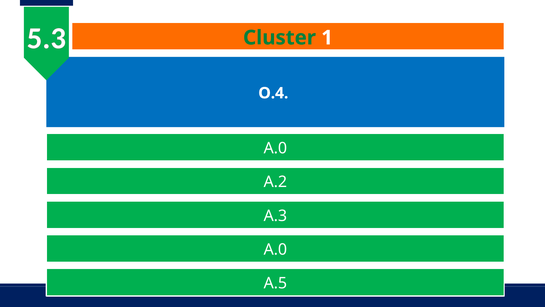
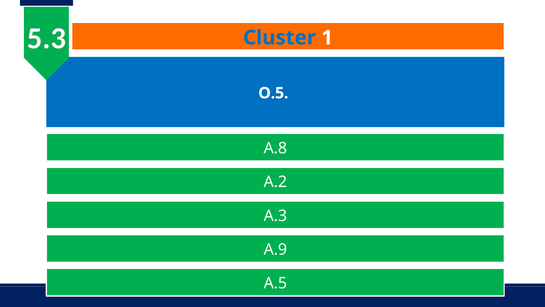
Cluster colour: green -> blue
O.4: O.4 -> O.5
A.0 at (275, 148): A.0 -> A.8
A.0 at (275, 249): A.0 -> A.9
